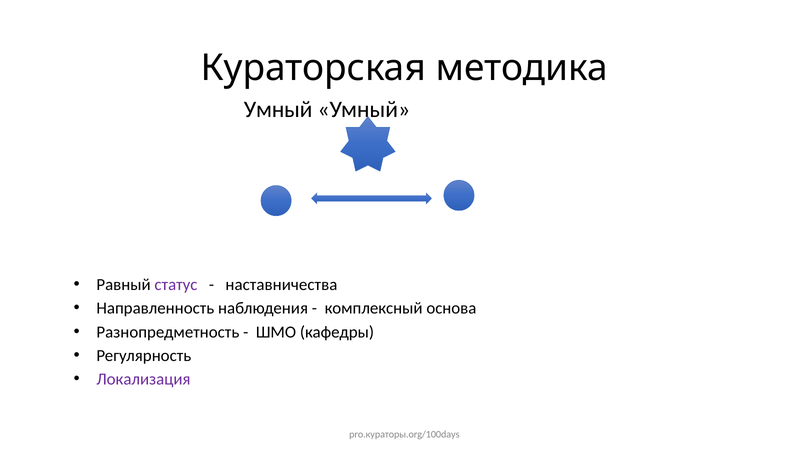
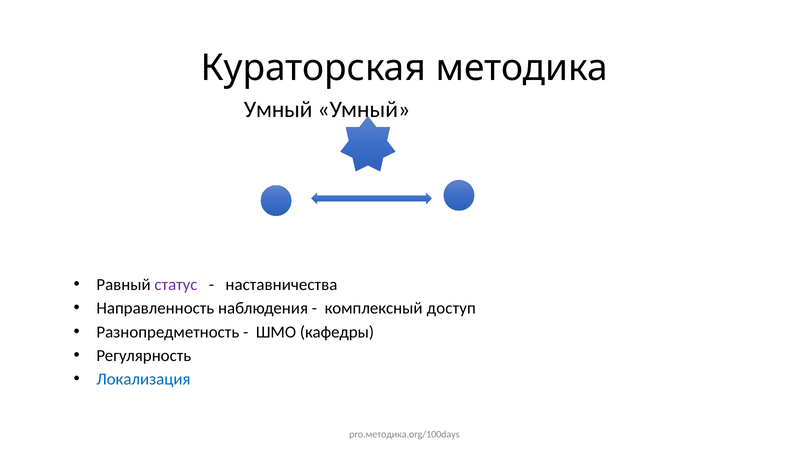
основа: основа -> доступ
Локализация colour: purple -> blue
pro.кураторы.org/100days: pro.кураторы.org/100days -> pro.методика.org/100days
